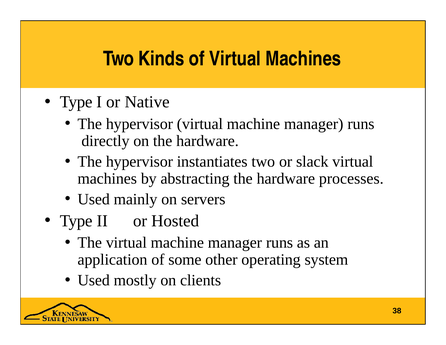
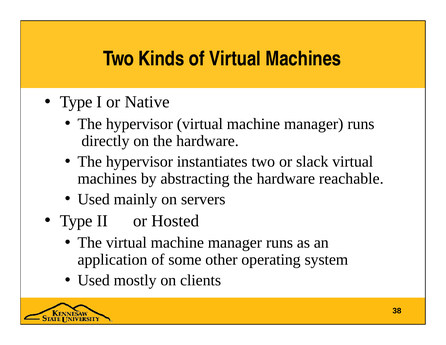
processes: processes -> reachable
